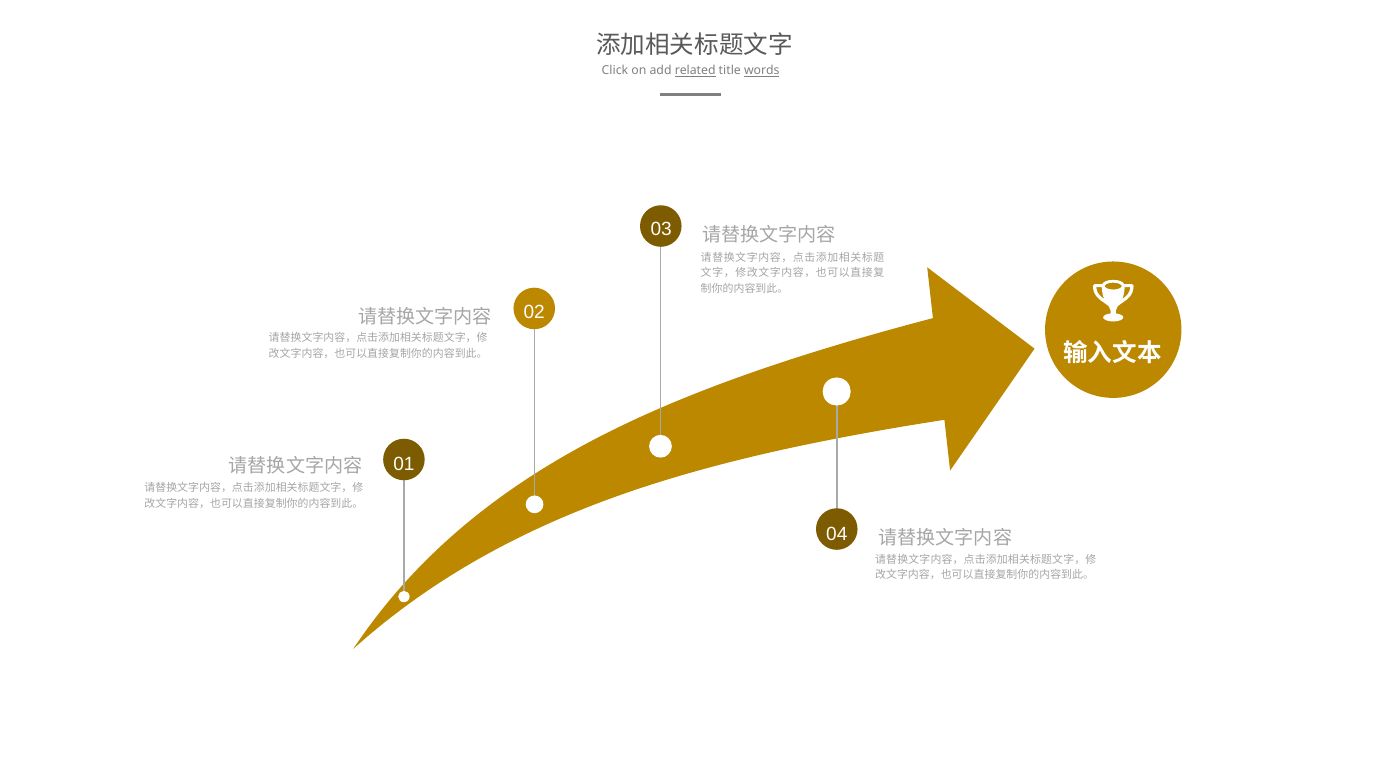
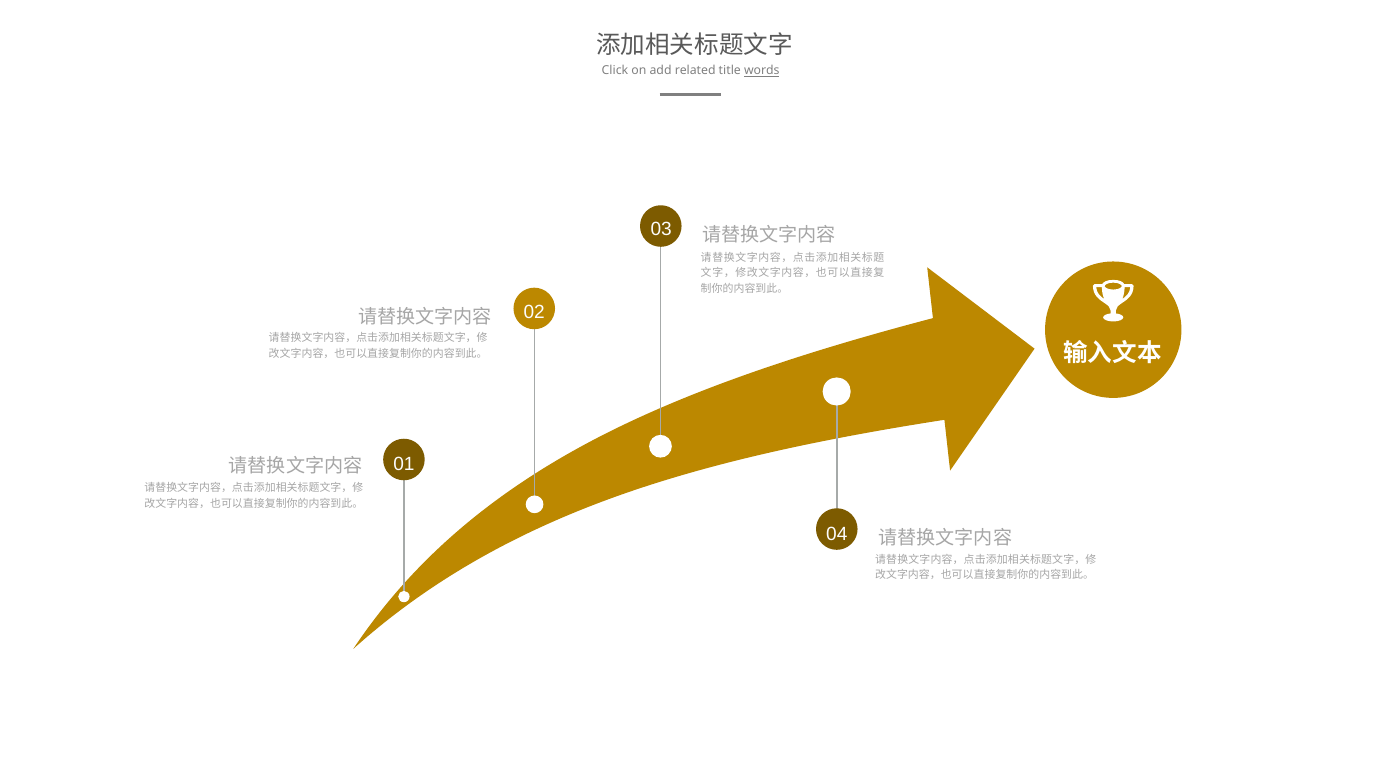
related underline: present -> none
